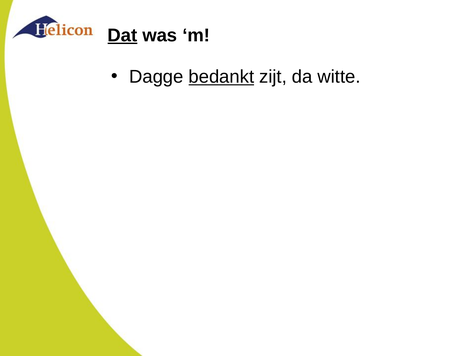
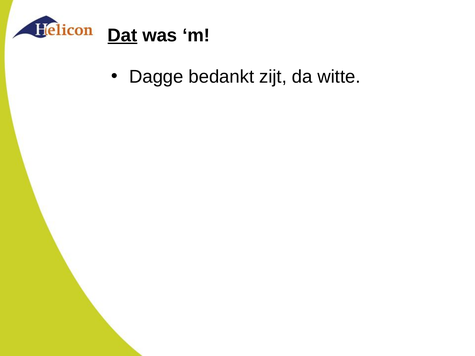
bedankt underline: present -> none
